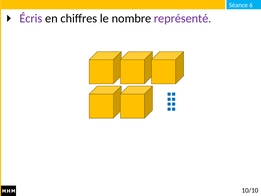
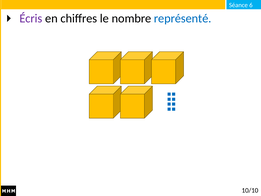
représenté colour: purple -> blue
